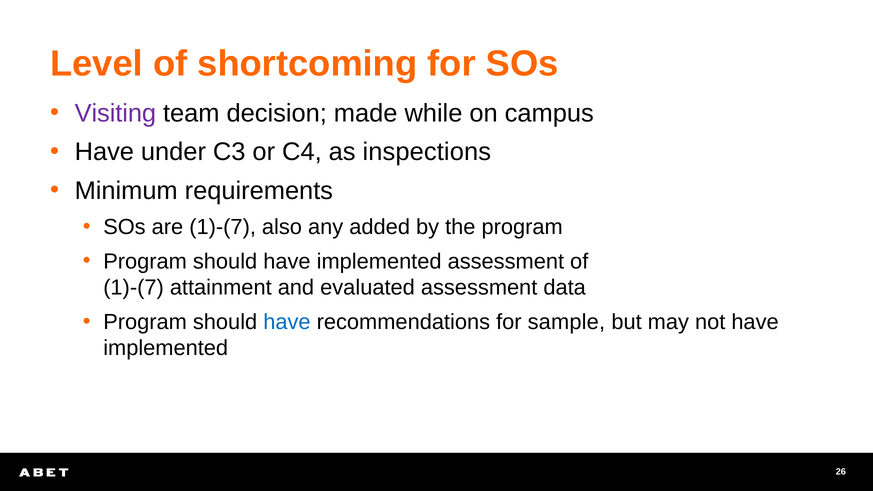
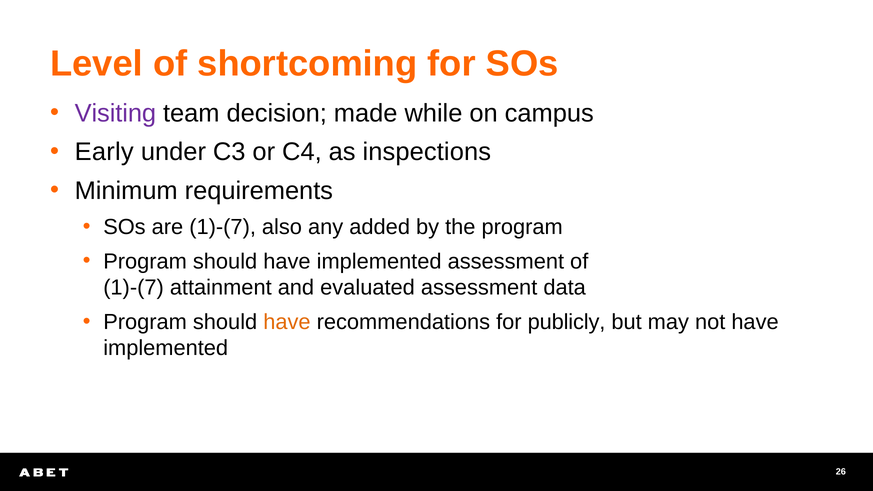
Have at (104, 152): Have -> Early
have at (287, 322) colour: blue -> orange
sample: sample -> publicly
